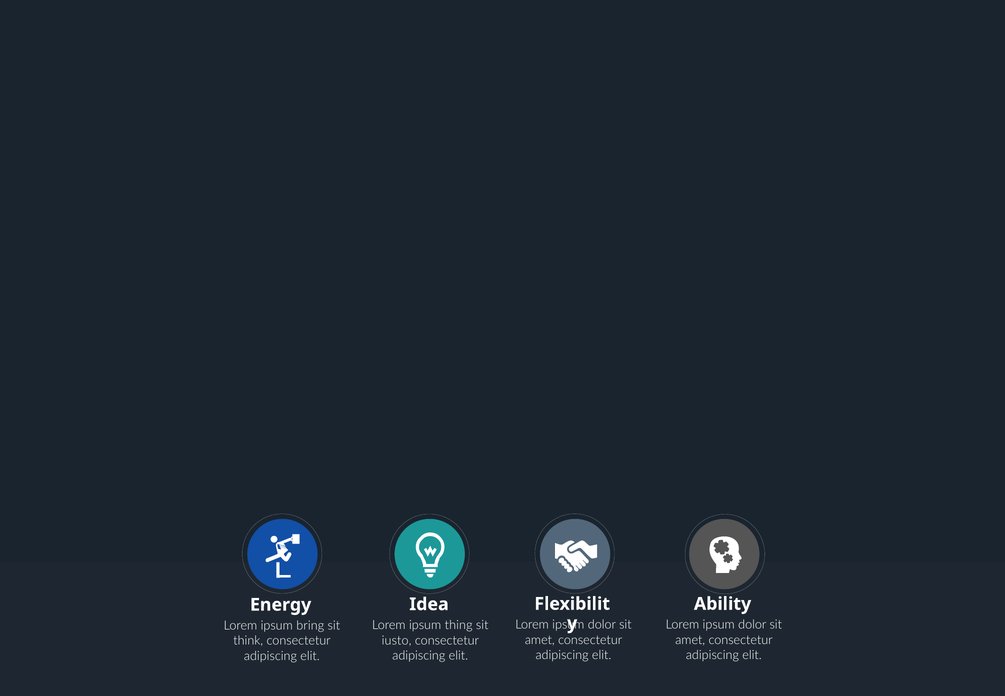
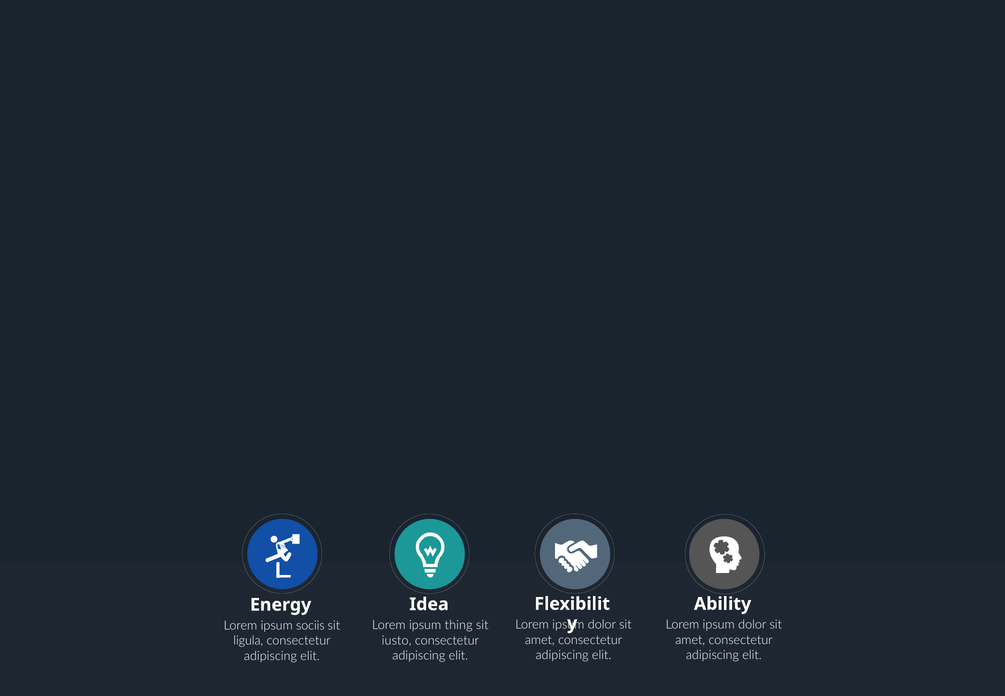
bring: bring -> sociis
think: think -> ligula
